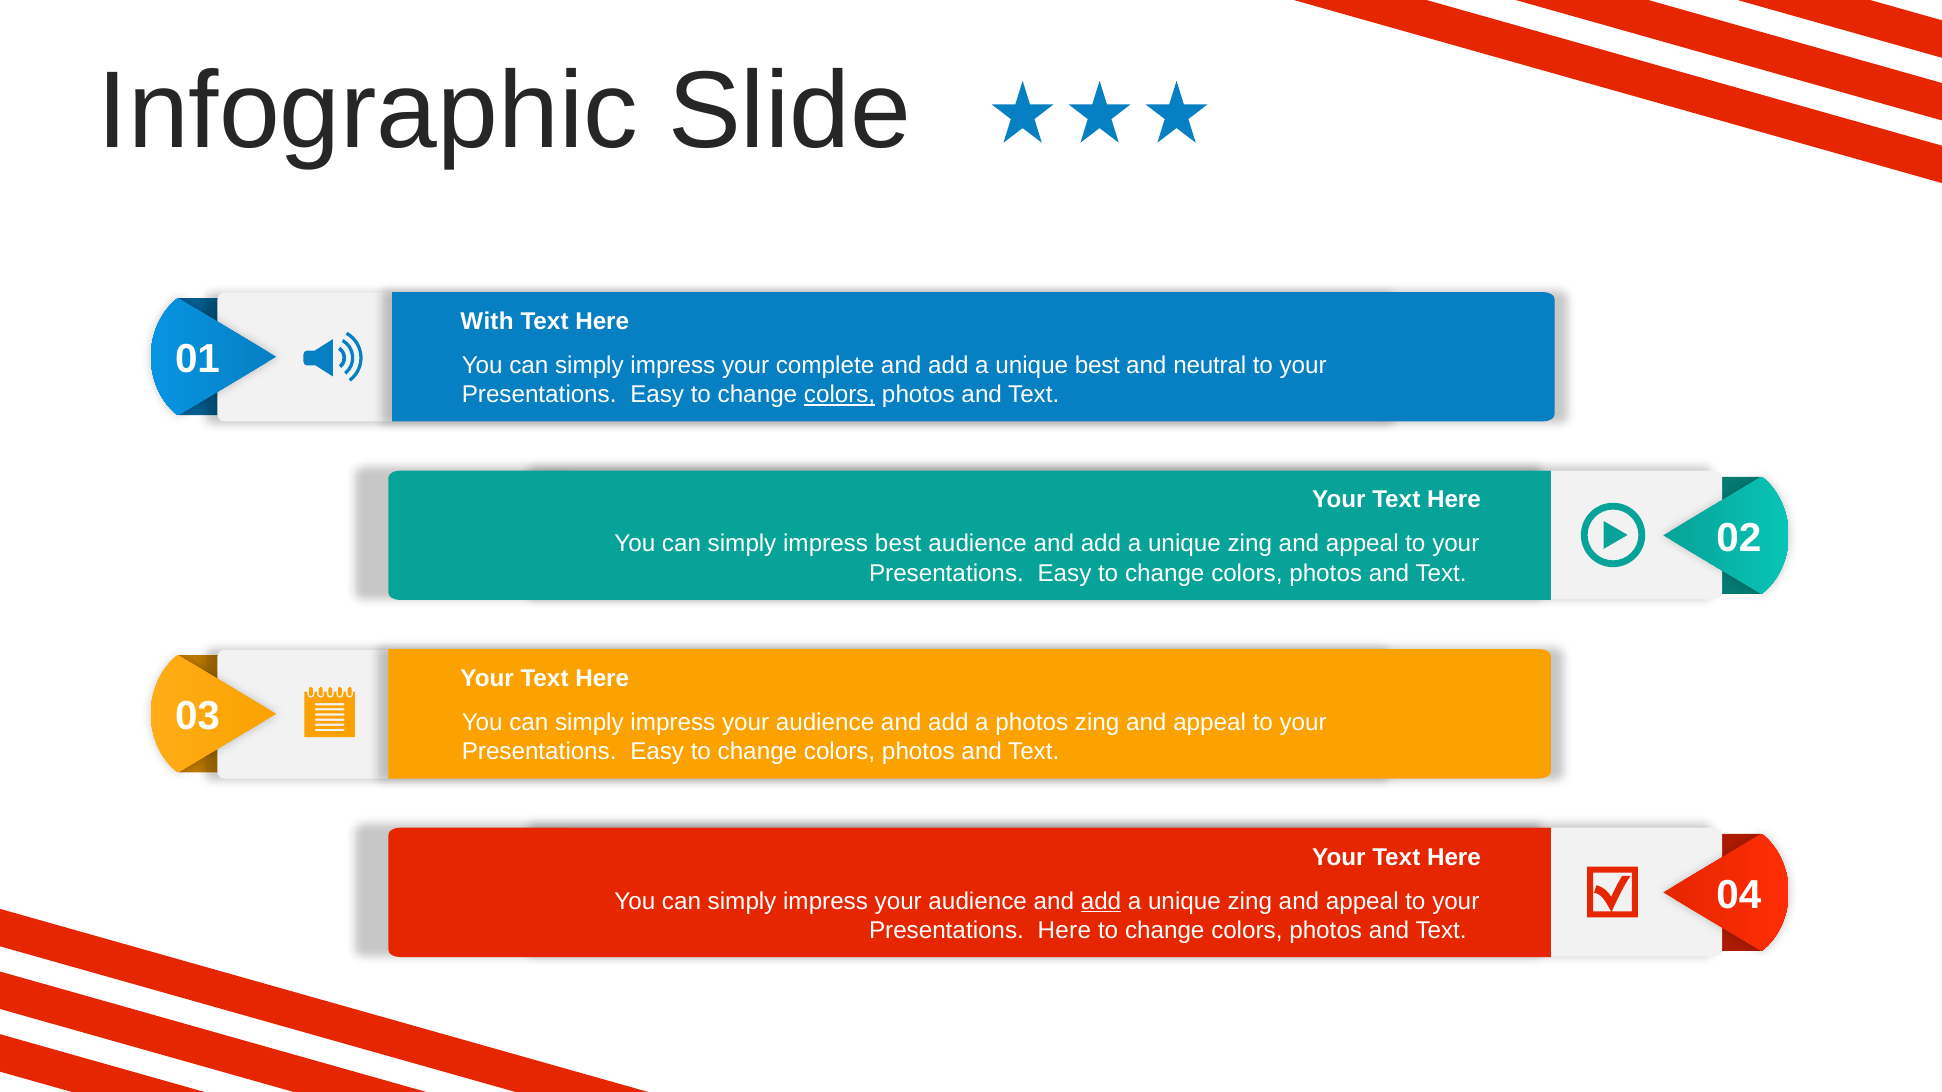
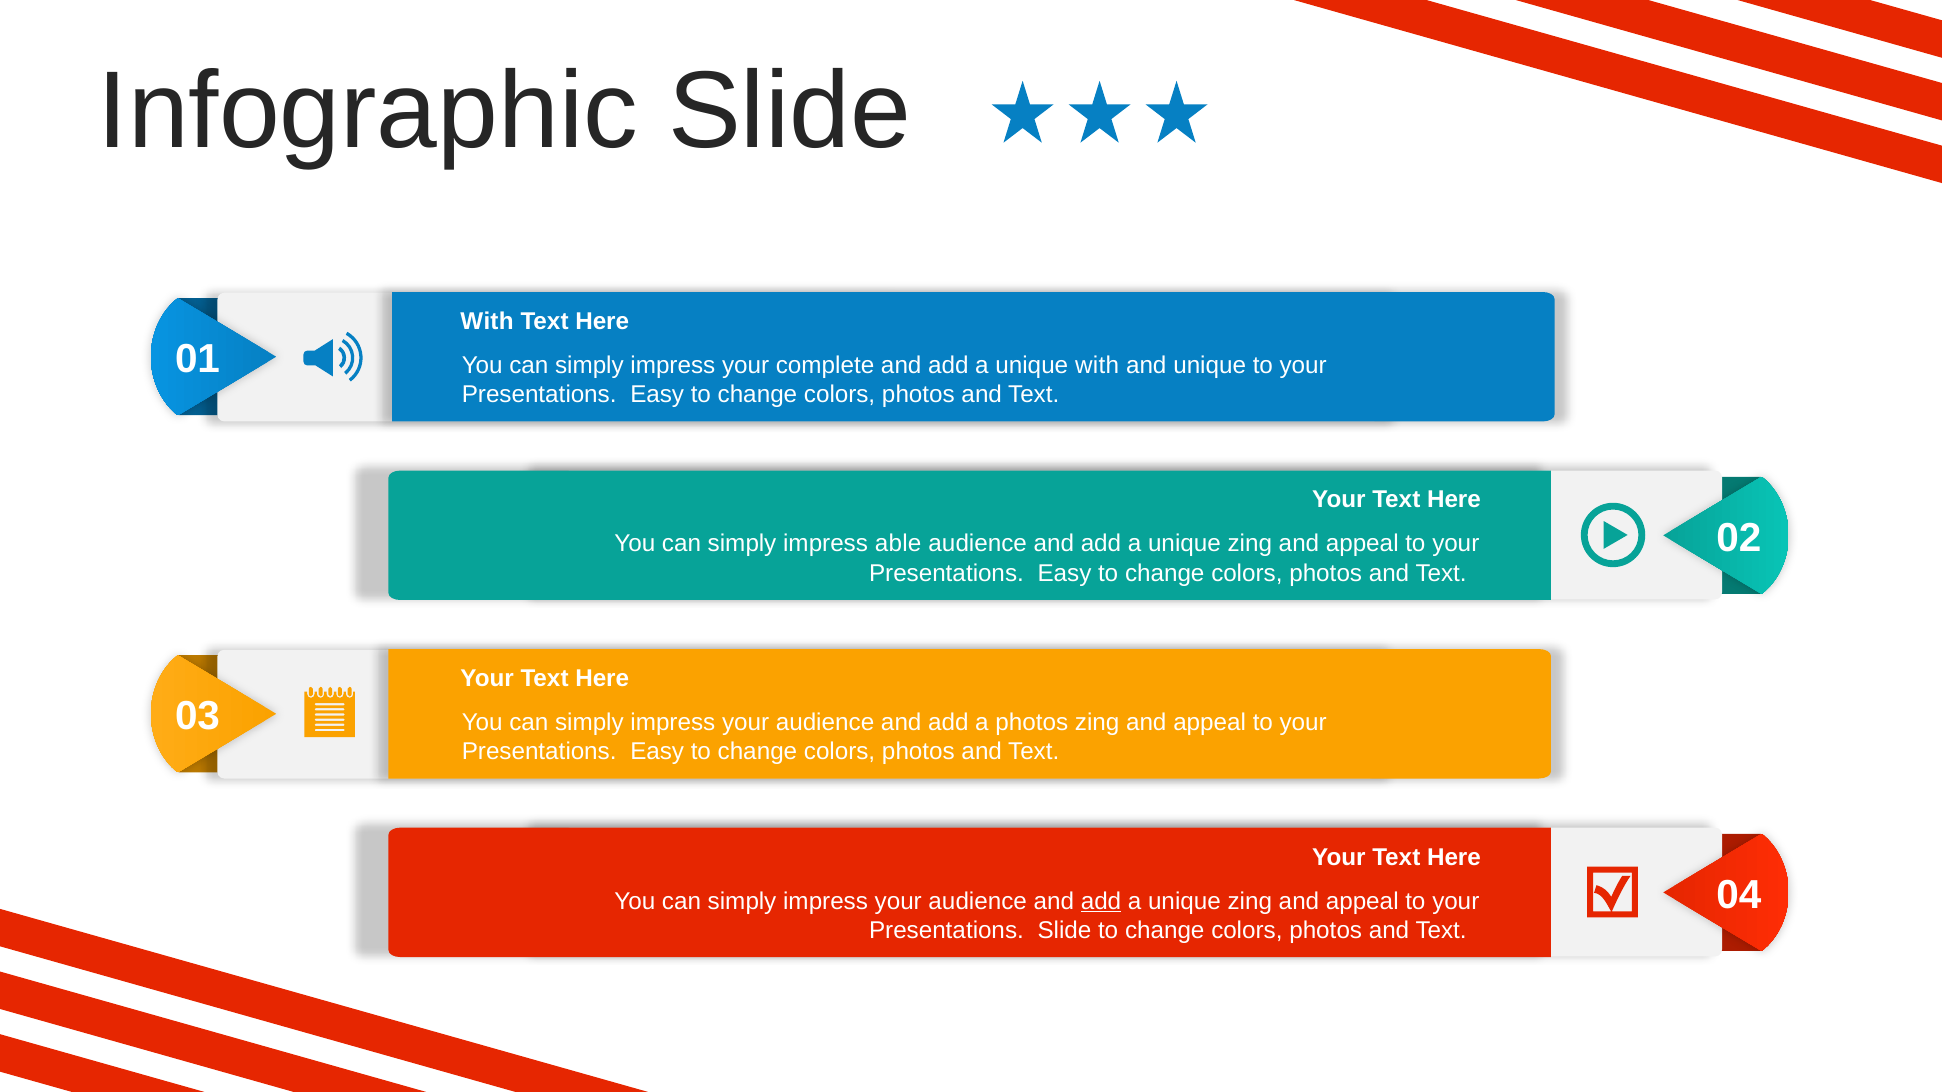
unique best: best -> with
and neutral: neutral -> unique
colors at (840, 394) underline: present -> none
impress best: best -> able
Presentations Here: Here -> Slide
